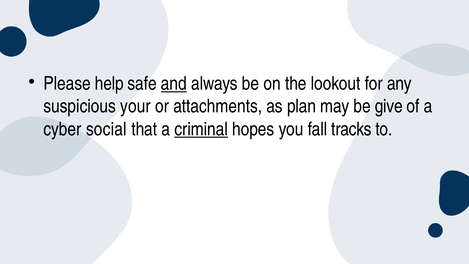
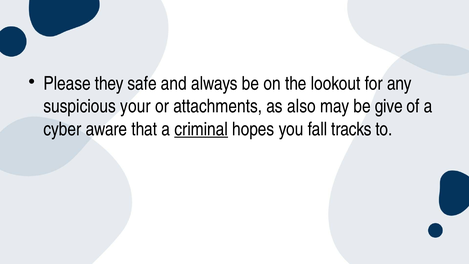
help: help -> they
and underline: present -> none
plan: plan -> also
social: social -> aware
